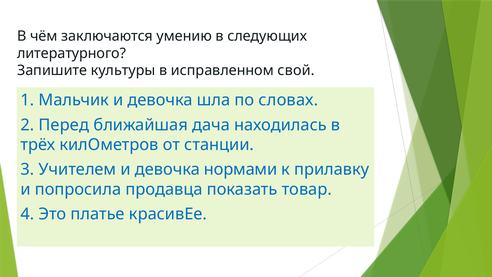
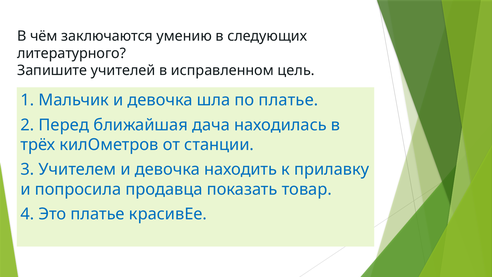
культуры: культуры -> учителей
свой: свой -> цель
по словах: словах -> платье
нормами: нормами -> находить
